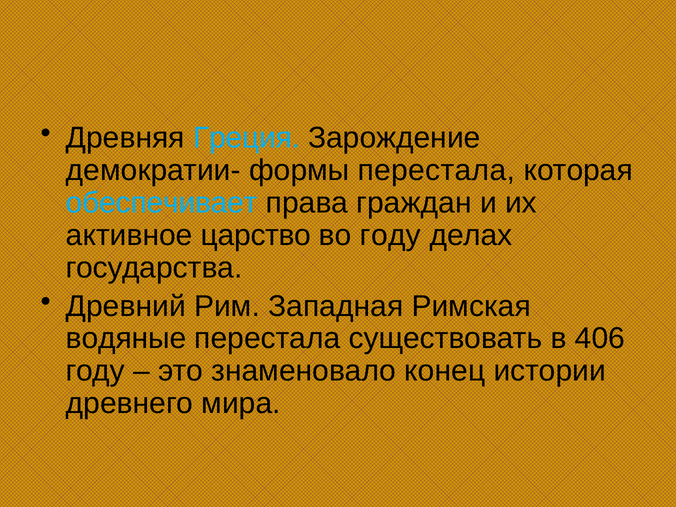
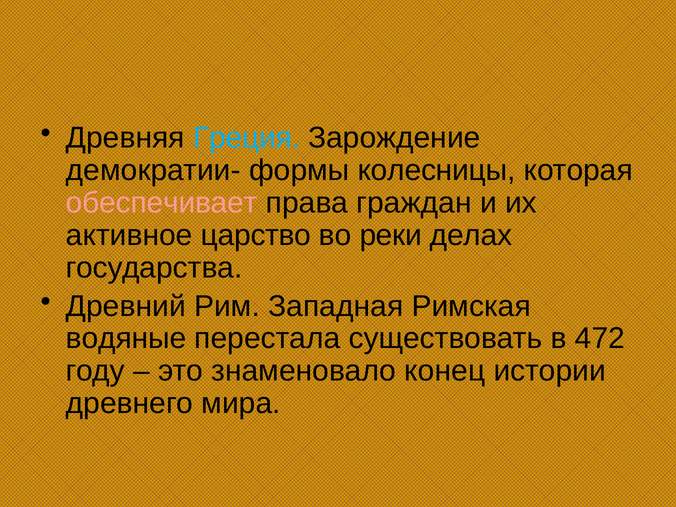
формы перестала: перестала -> колесницы
обеспечивает colour: light blue -> pink
во году: году -> реки
406: 406 -> 472
